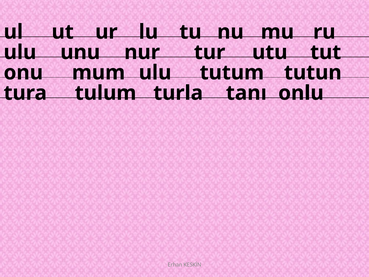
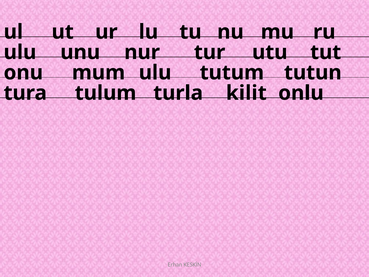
tanı: tanı -> kilit
